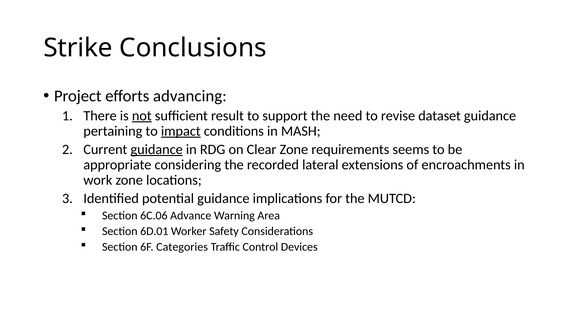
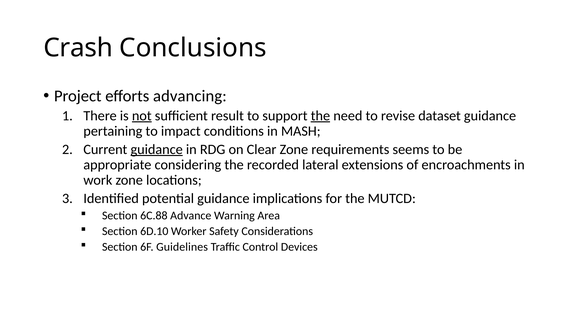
Strike: Strike -> Crash
the at (320, 116) underline: none -> present
impact underline: present -> none
6C.06: 6C.06 -> 6C.88
6D.01: 6D.01 -> 6D.10
Categories: Categories -> Guidelines
